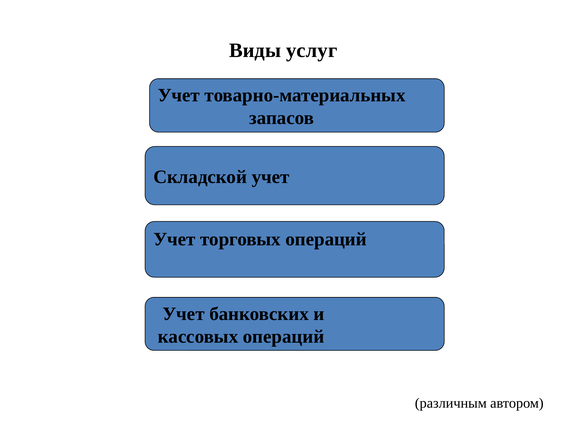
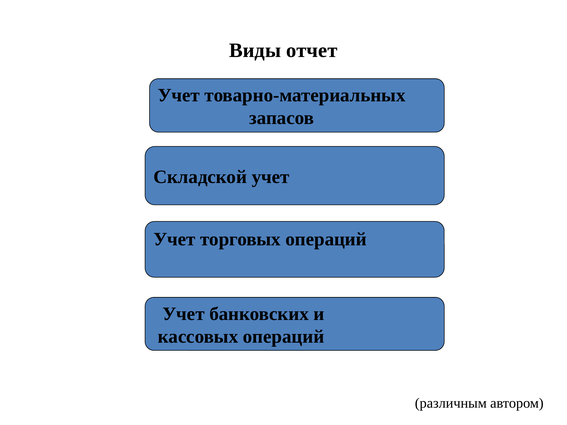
услуг: услуг -> отчет
